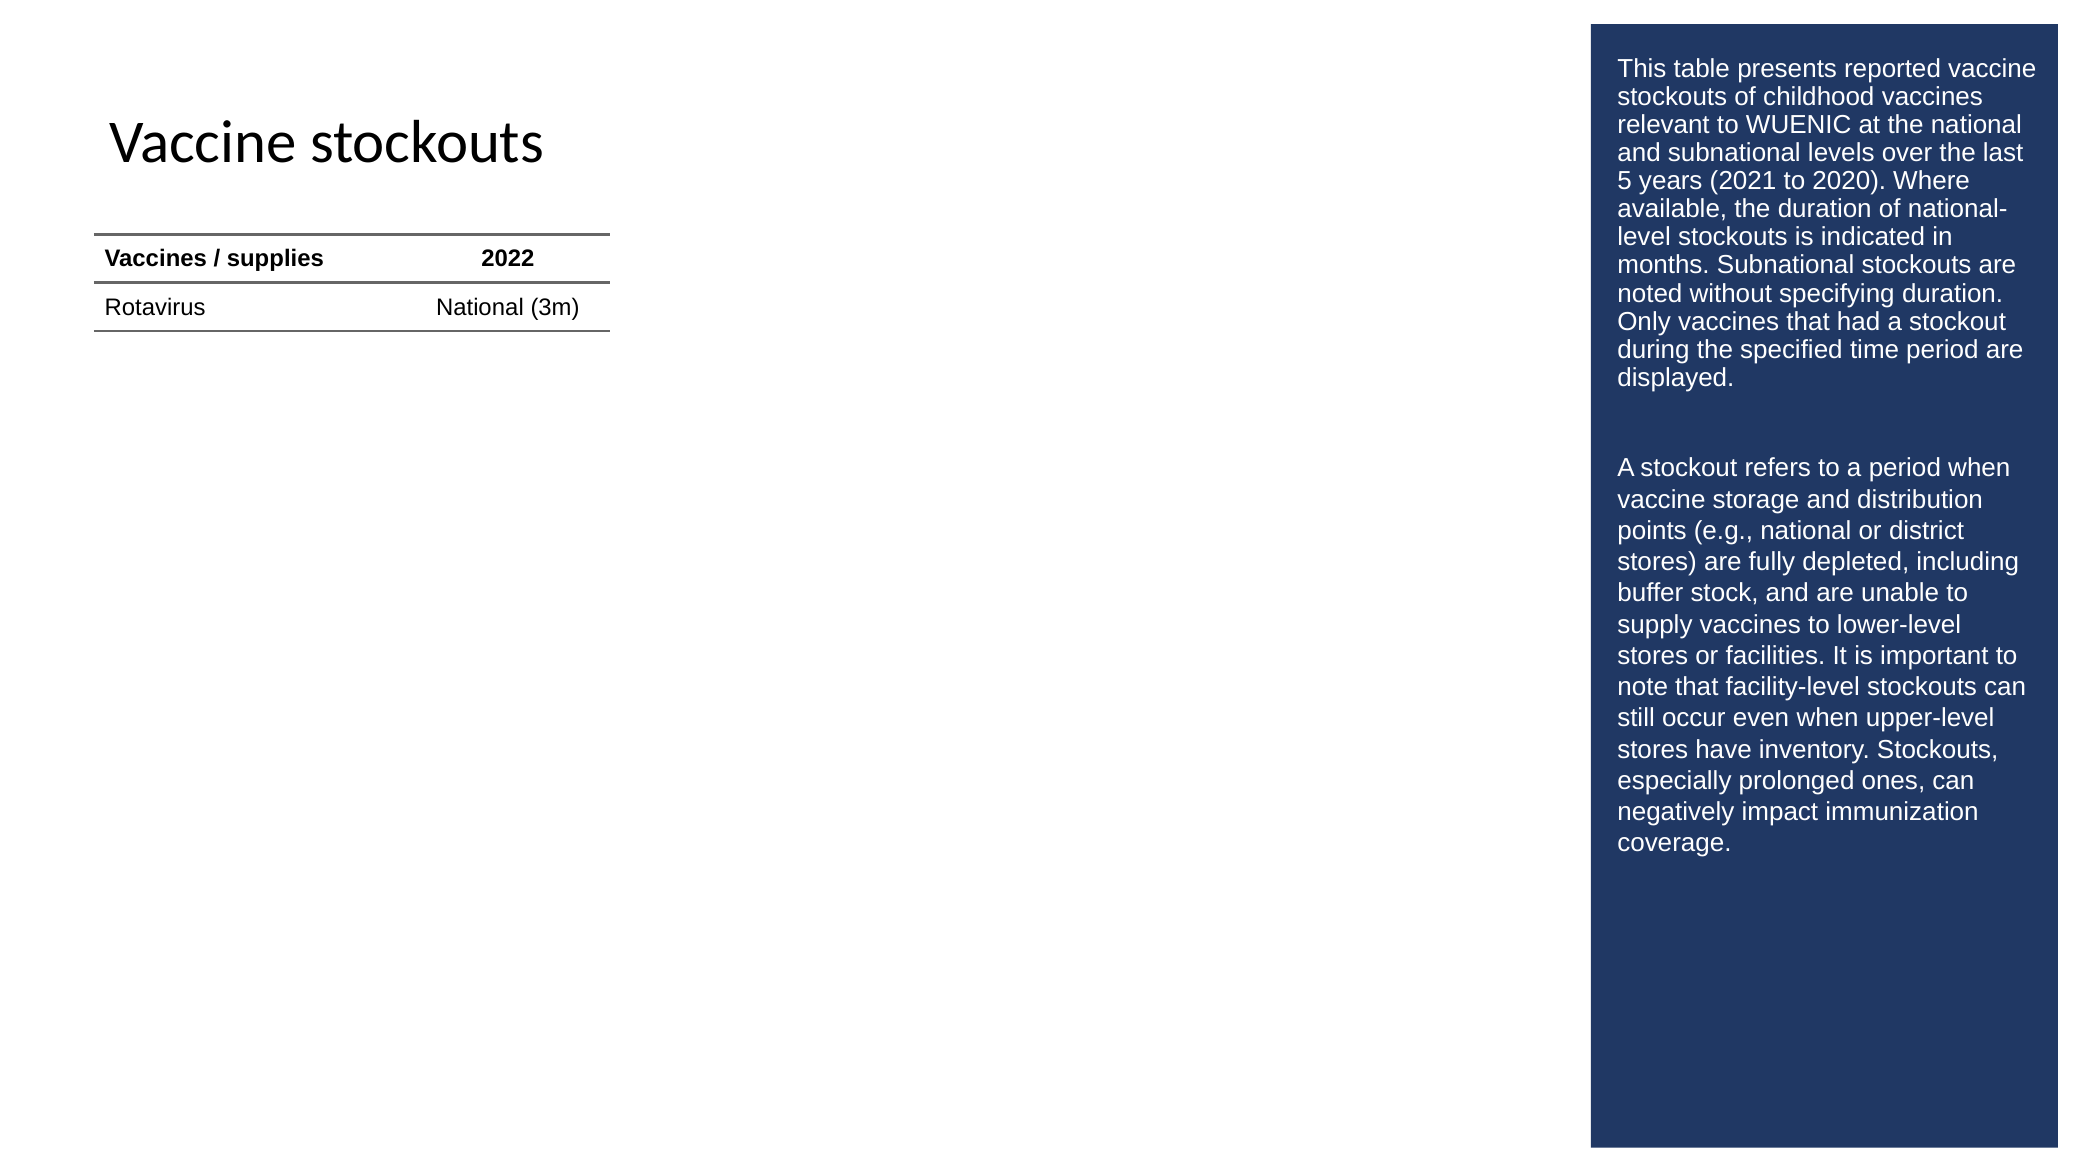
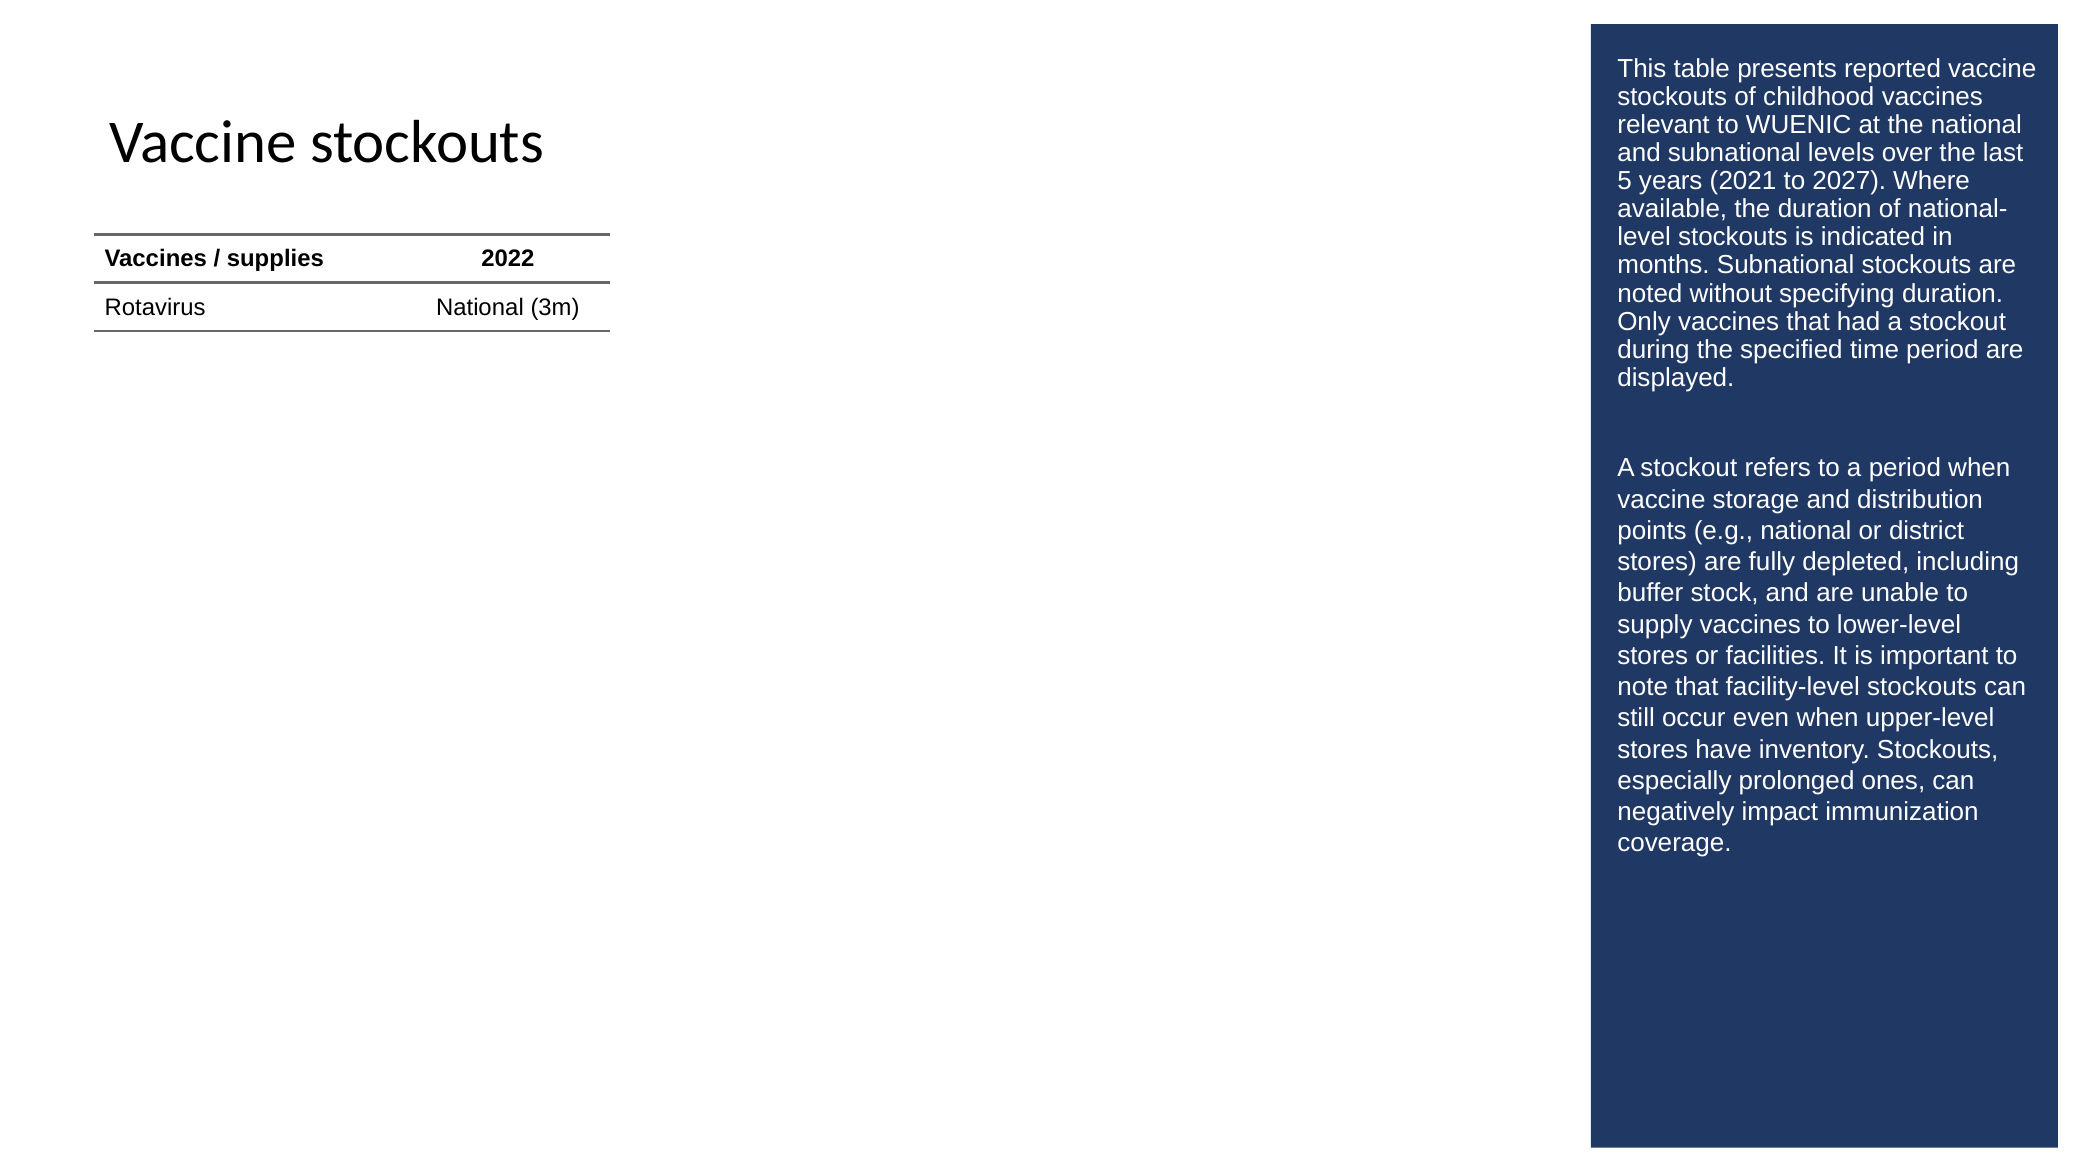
2020: 2020 -> 2027
